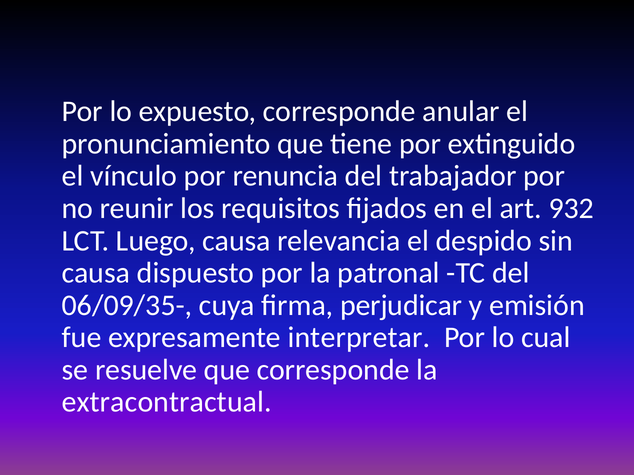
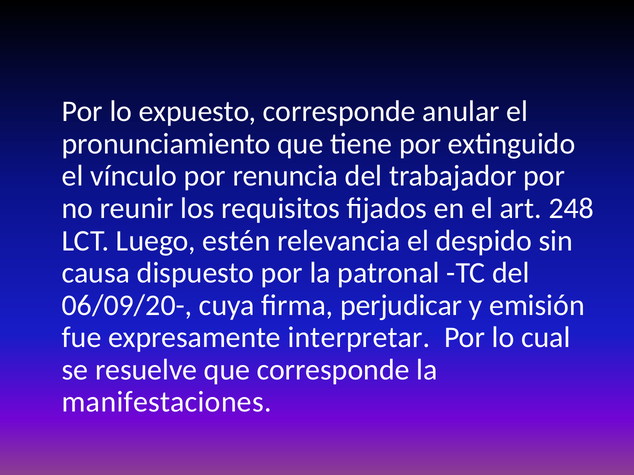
932: 932 -> 248
Luego causa: causa -> estén
06/09/35-: 06/09/35- -> 06/09/20-
extracontractual: extracontractual -> manifestaciones
